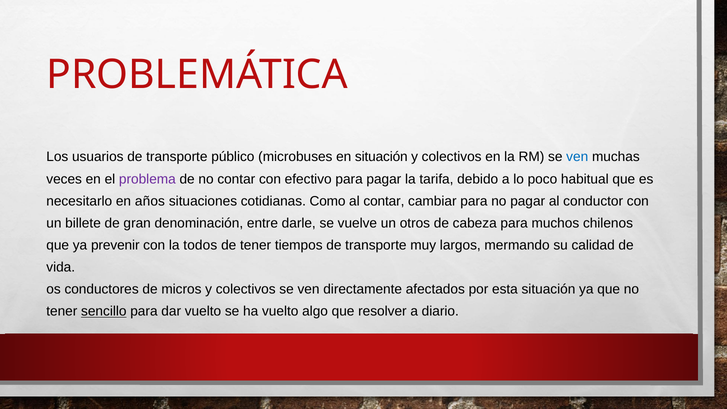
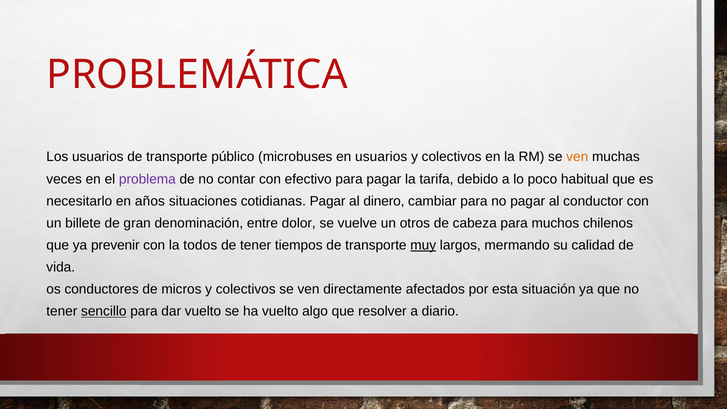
en situación: situación -> usuarios
ven at (577, 157) colour: blue -> orange
cotidianas Como: Como -> Pagar
al contar: contar -> dinero
darle: darle -> dolor
muy underline: none -> present
